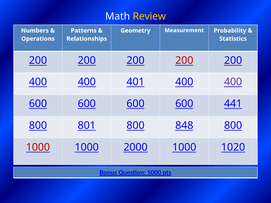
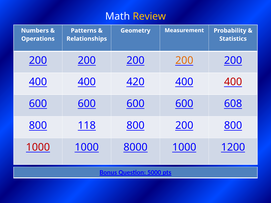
200 at (184, 61) colour: red -> orange
401: 401 -> 420
400 at (233, 82) colour: purple -> red
441: 441 -> 608
801: 801 -> 118
800 848: 848 -> 200
2000: 2000 -> 8000
1020: 1020 -> 1200
